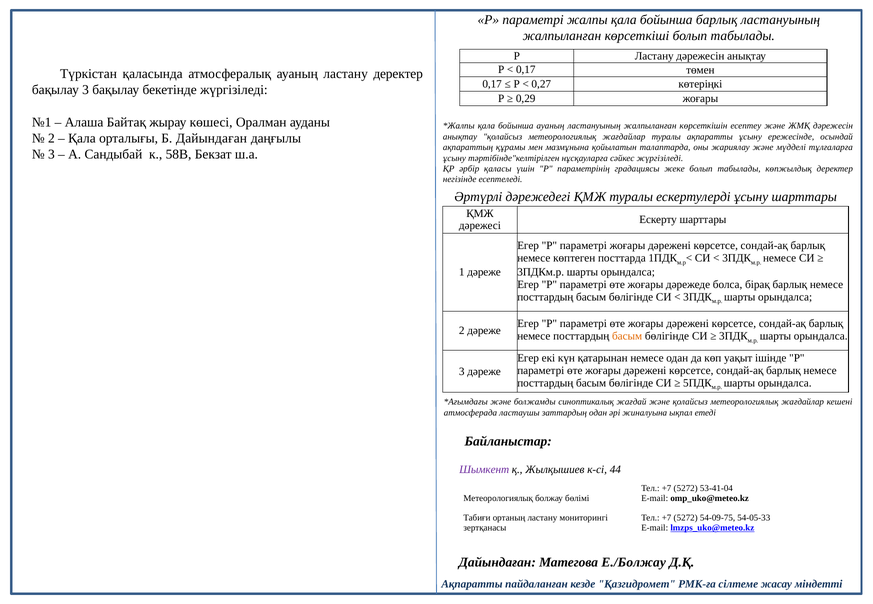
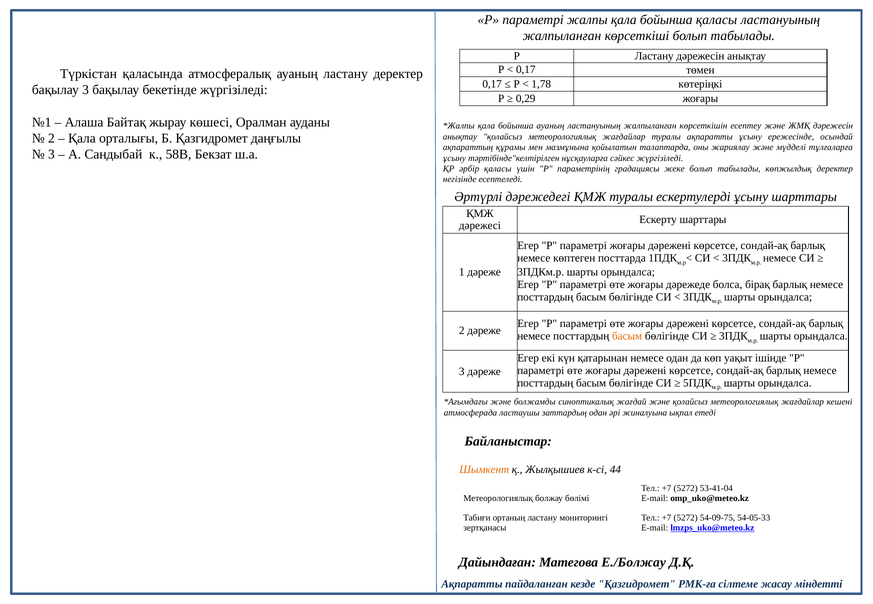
бойынша барлық: барлық -> қаласы
0,27: 0,27 -> 1,78
Б Дайындаған: Дайындаған -> Қазгидромет
Шымкент colour: purple -> orange
